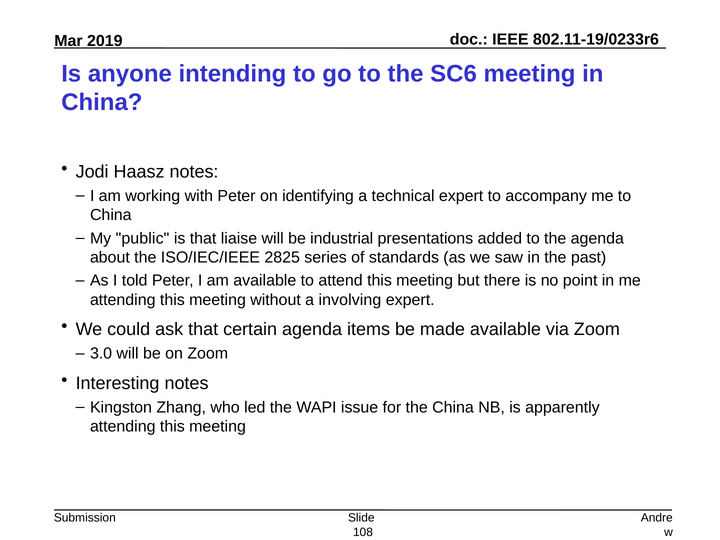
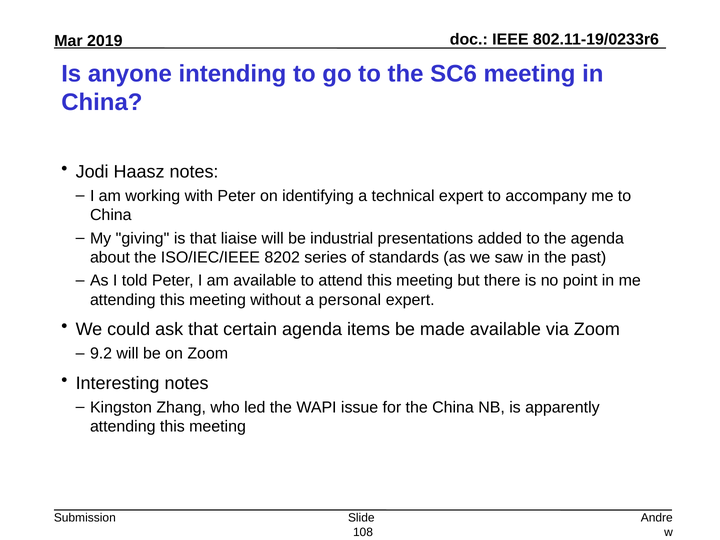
public: public -> giving
2825: 2825 -> 8202
involving: involving -> personal
3.0: 3.0 -> 9.2
